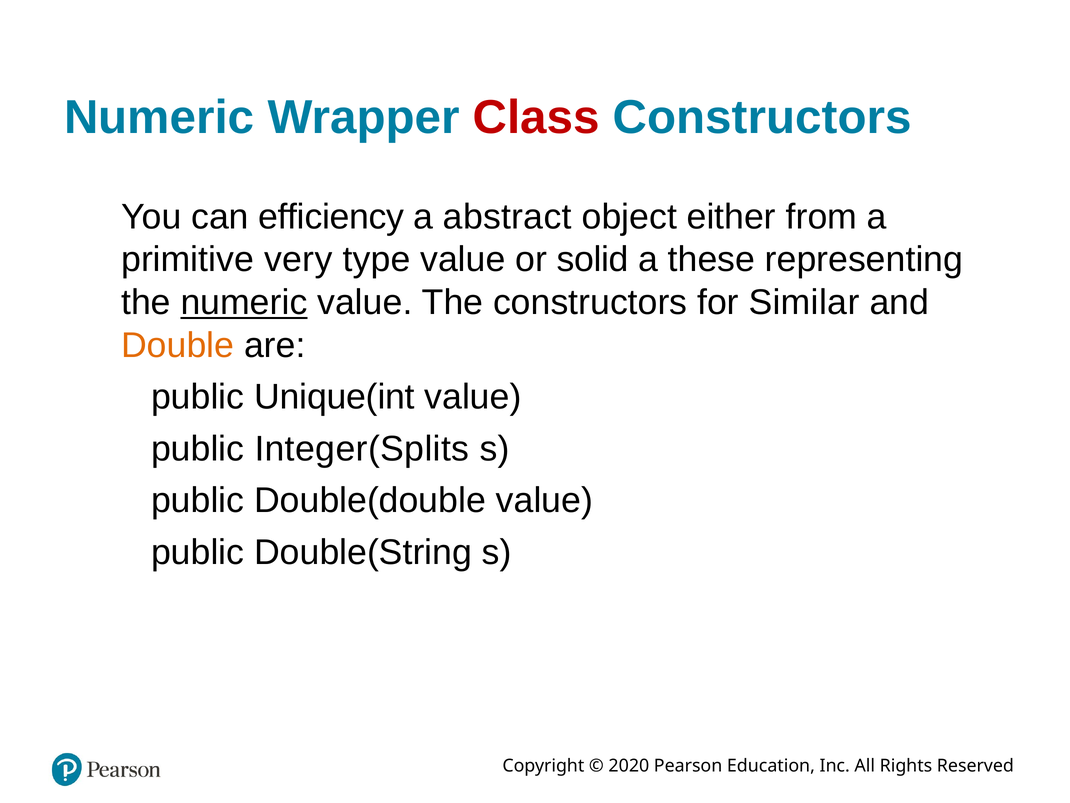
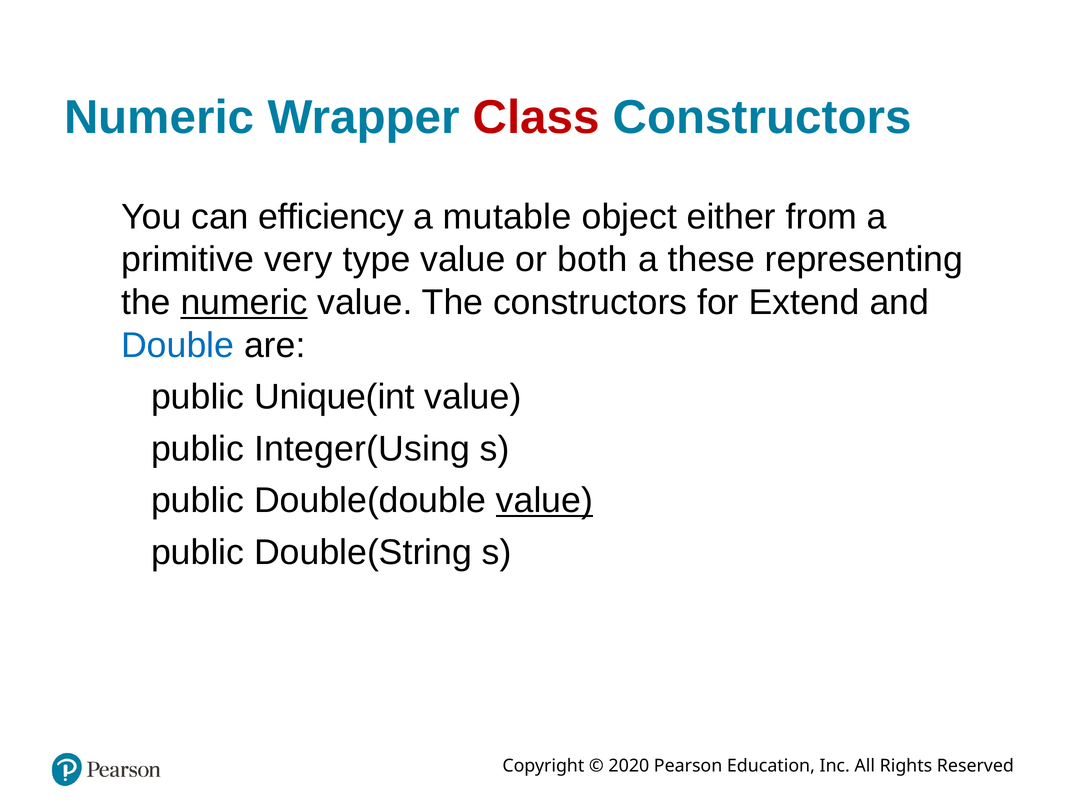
abstract: abstract -> mutable
solid: solid -> both
Similar: Similar -> Extend
Double colour: orange -> blue
Integer(Splits: Integer(Splits -> Integer(Using
value at (544, 500) underline: none -> present
